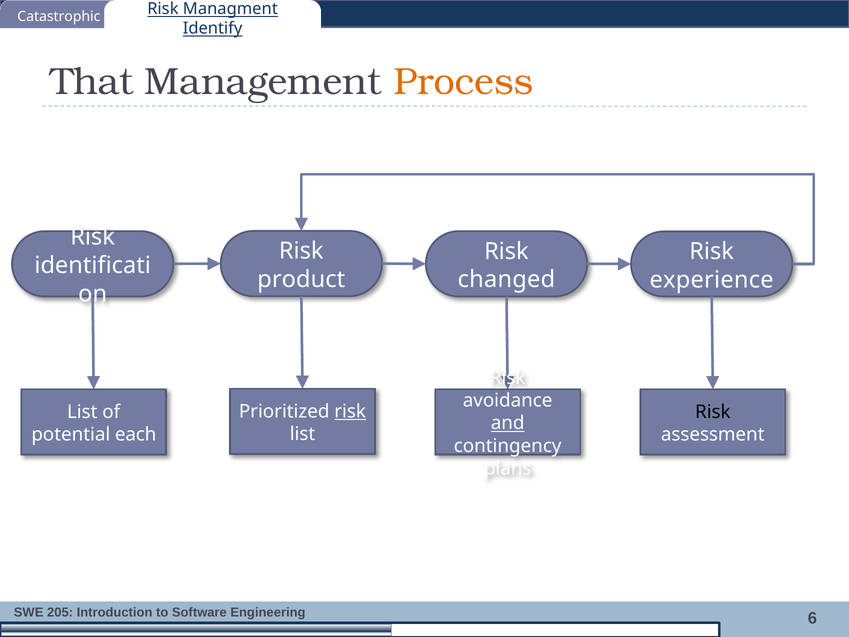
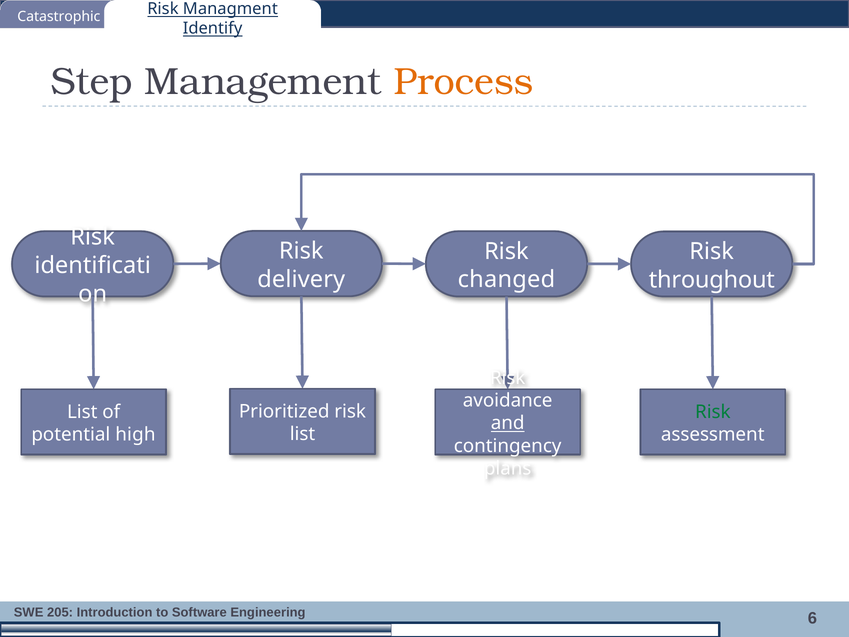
That: That -> Step
product: product -> delivery
experience: experience -> throughout
risk at (350, 411) underline: present -> none
Risk at (713, 412) colour: black -> green
each: each -> high
